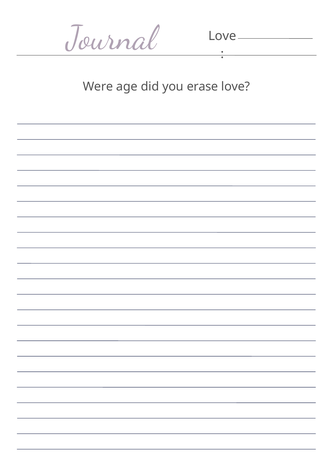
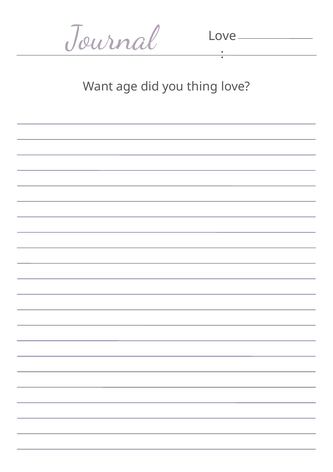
Were: Were -> Want
erase: erase -> thing
